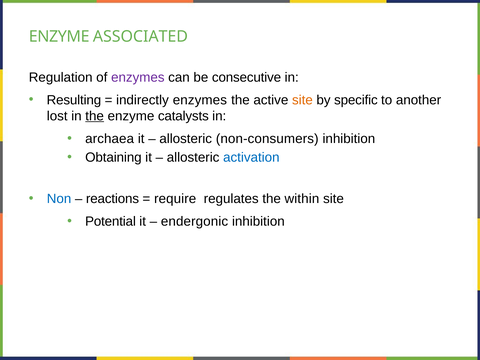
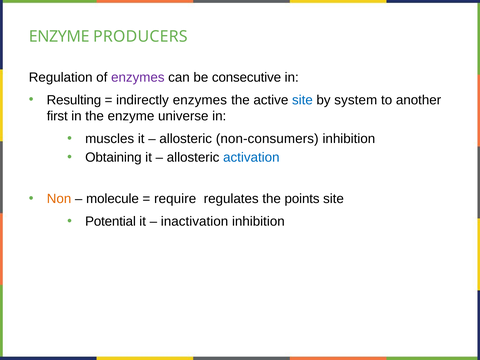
ASSOCIATED: ASSOCIATED -> PRODUCERS
site at (302, 100) colour: orange -> blue
specific: specific -> system
lost: lost -> first
the at (95, 116) underline: present -> none
catalysts: catalysts -> universe
archaea: archaea -> muscles
Non colour: blue -> orange
reactions: reactions -> molecule
within: within -> points
endergonic: endergonic -> inactivation
